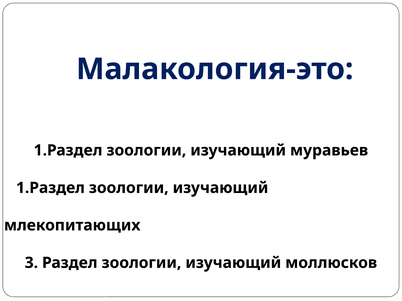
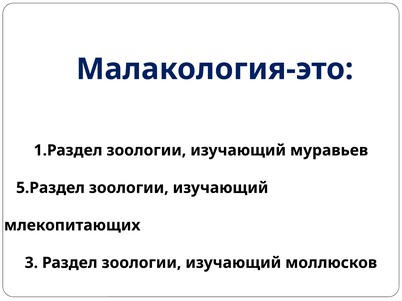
1.Раздел at (50, 188): 1.Раздел -> 5.Раздел
